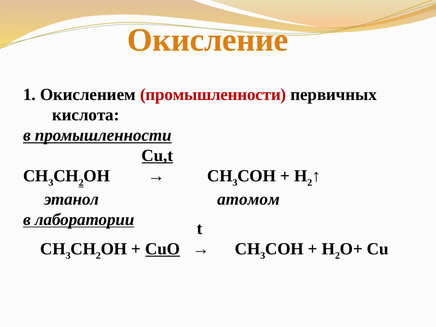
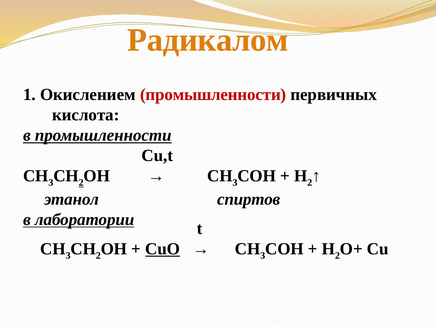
Окисление: Окисление -> Радикалом
Cu,t underline: present -> none
атомом: атомом -> спиртов
